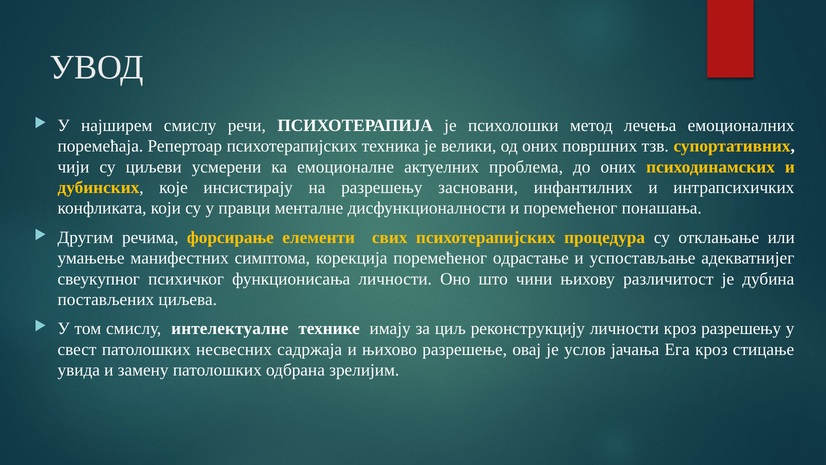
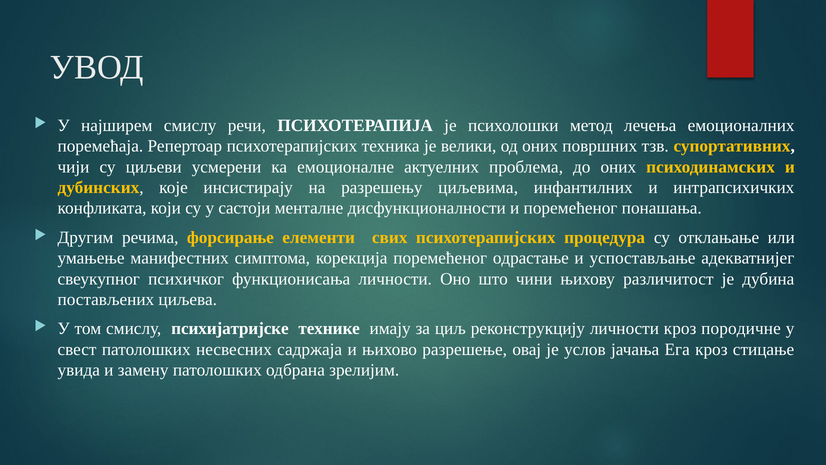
засновани: засновани -> циљевима
правци: правци -> састоји
интелектуалне: интелектуалне -> психијатријске
кроз разрешењу: разрешењу -> породичне
